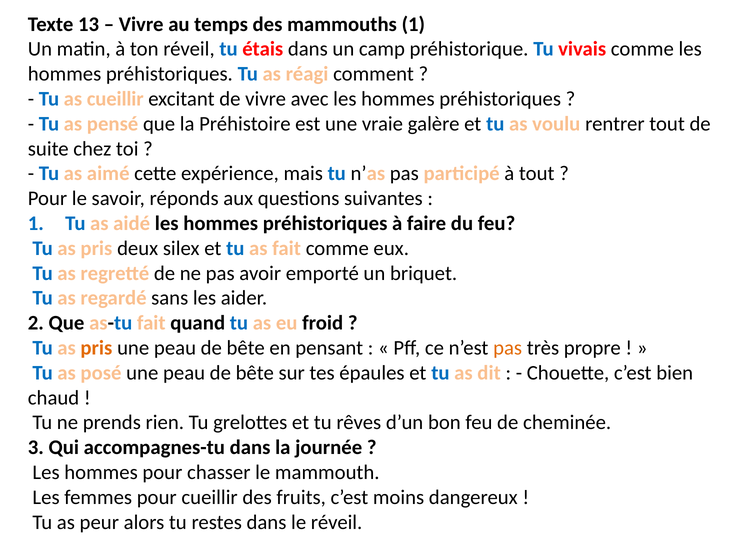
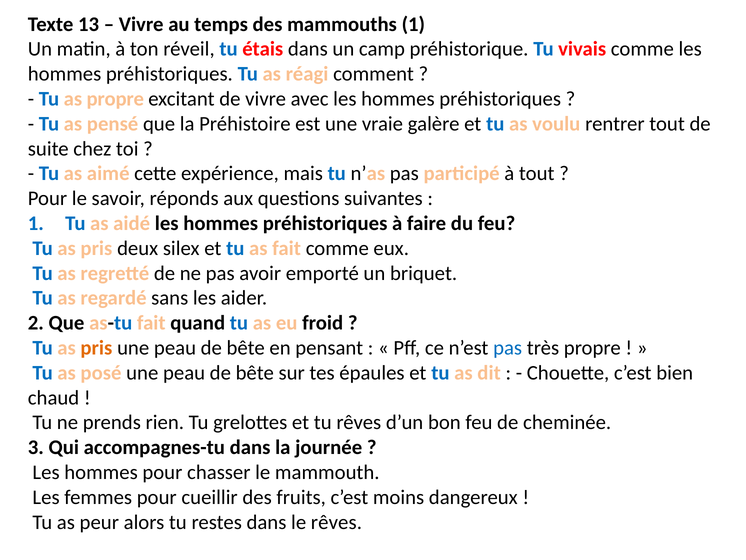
as cueillir: cueillir -> propre
pas at (508, 348) colour: orange -> blue
le réveil: réveil -> rêves
